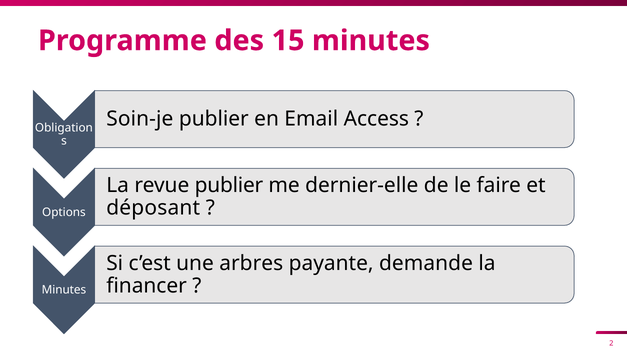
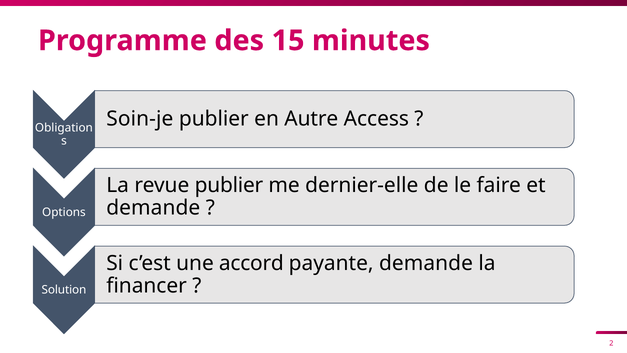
Email: Email -> Autre
déposant at (153, 208): déposant -> demande
arbres: arbres -> accord
Minutes at (64, 290): Minutes -> Solution
